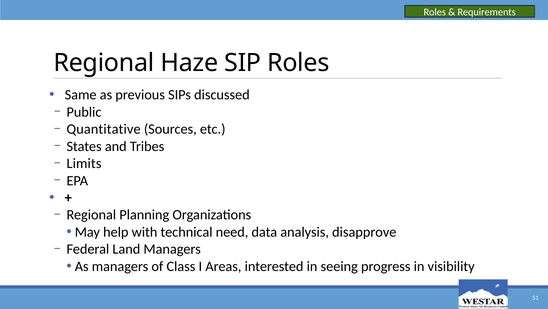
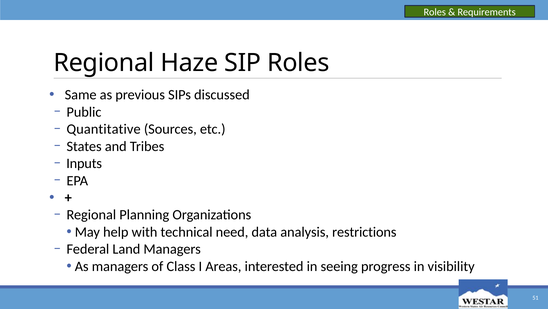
Limits: Limits -> Inputs
disapprove: disapprove -> restrictions
